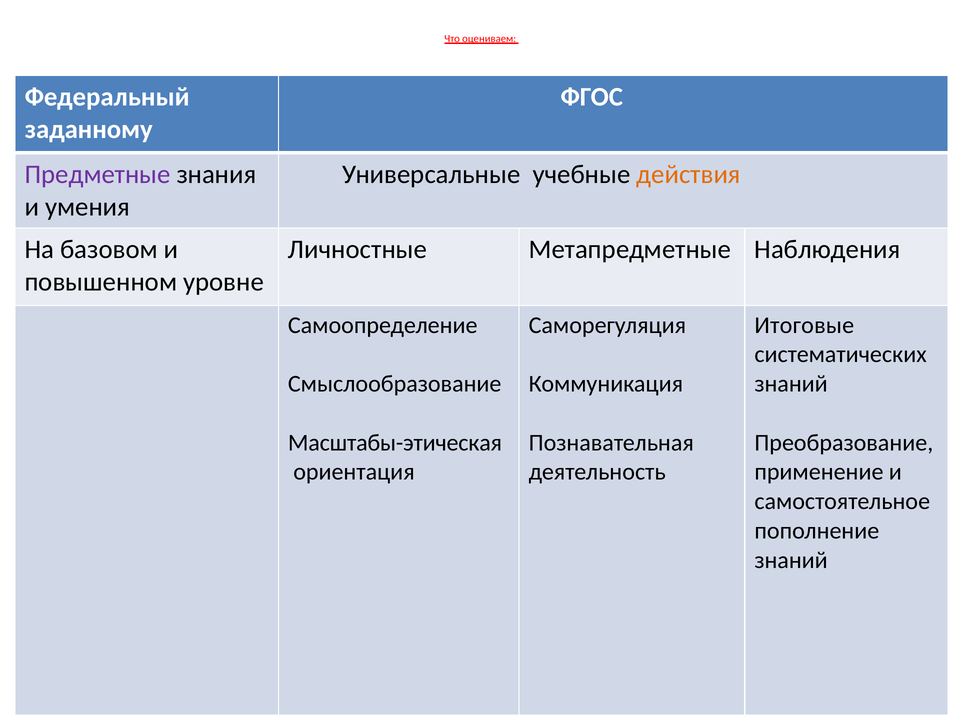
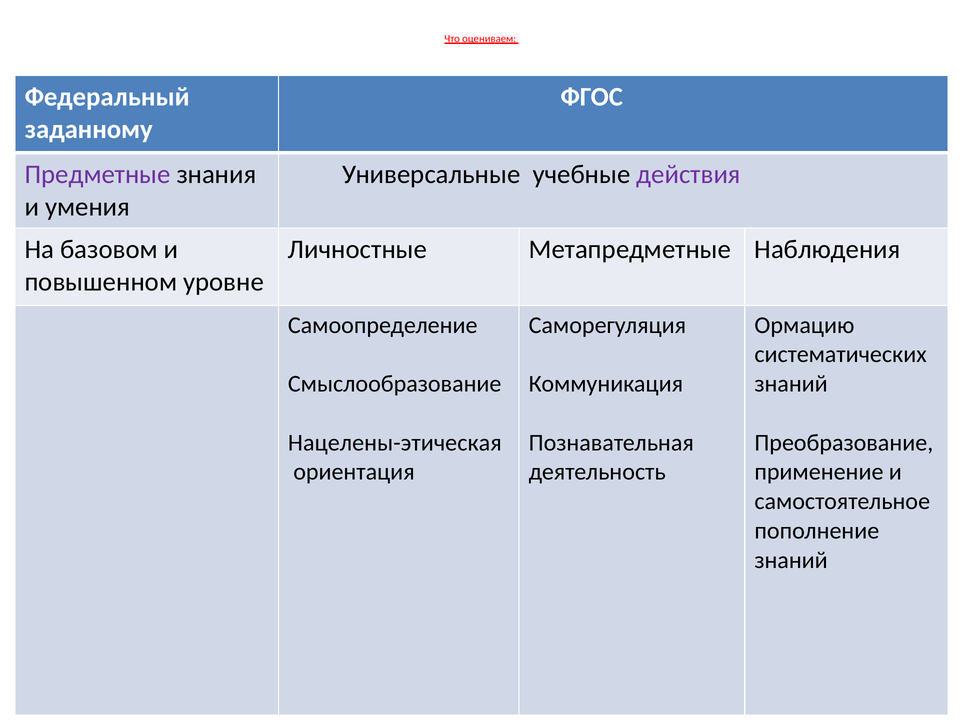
действия colour: orange -> purple
Итоговые: Итоговые -> Ормацию
Масштабы-этическая: Масштабы-этическая -> Нацелены-этическая
